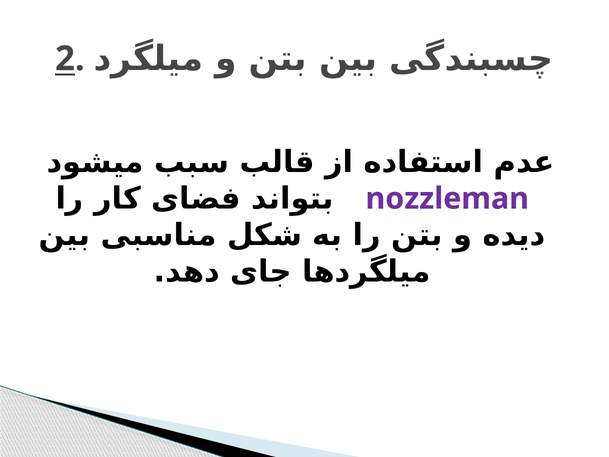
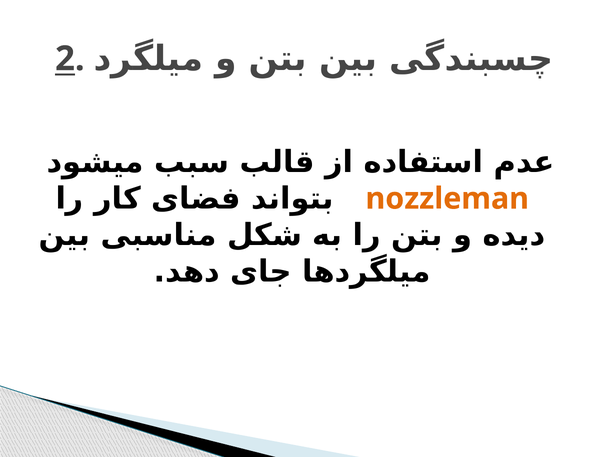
nozzleman colour: purple -> orange
